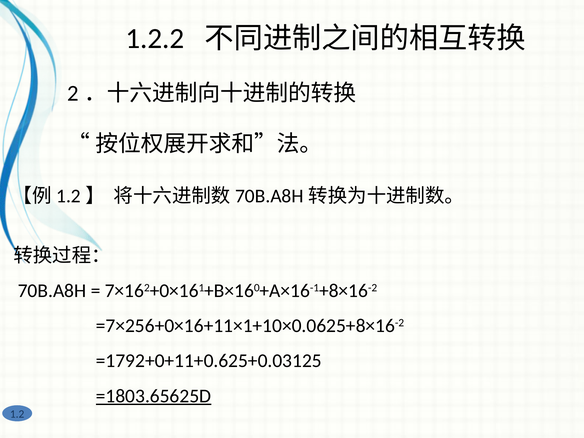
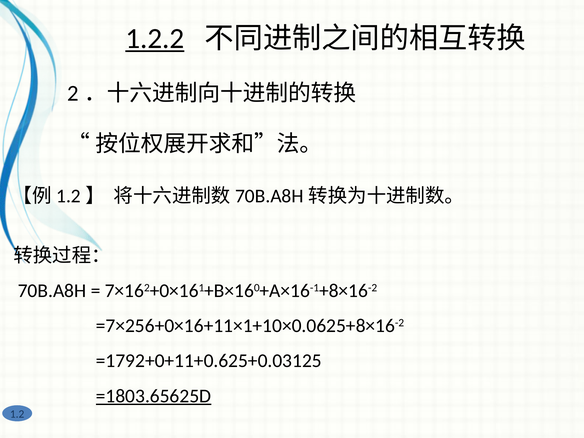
1.2.2 underline: none -> present
